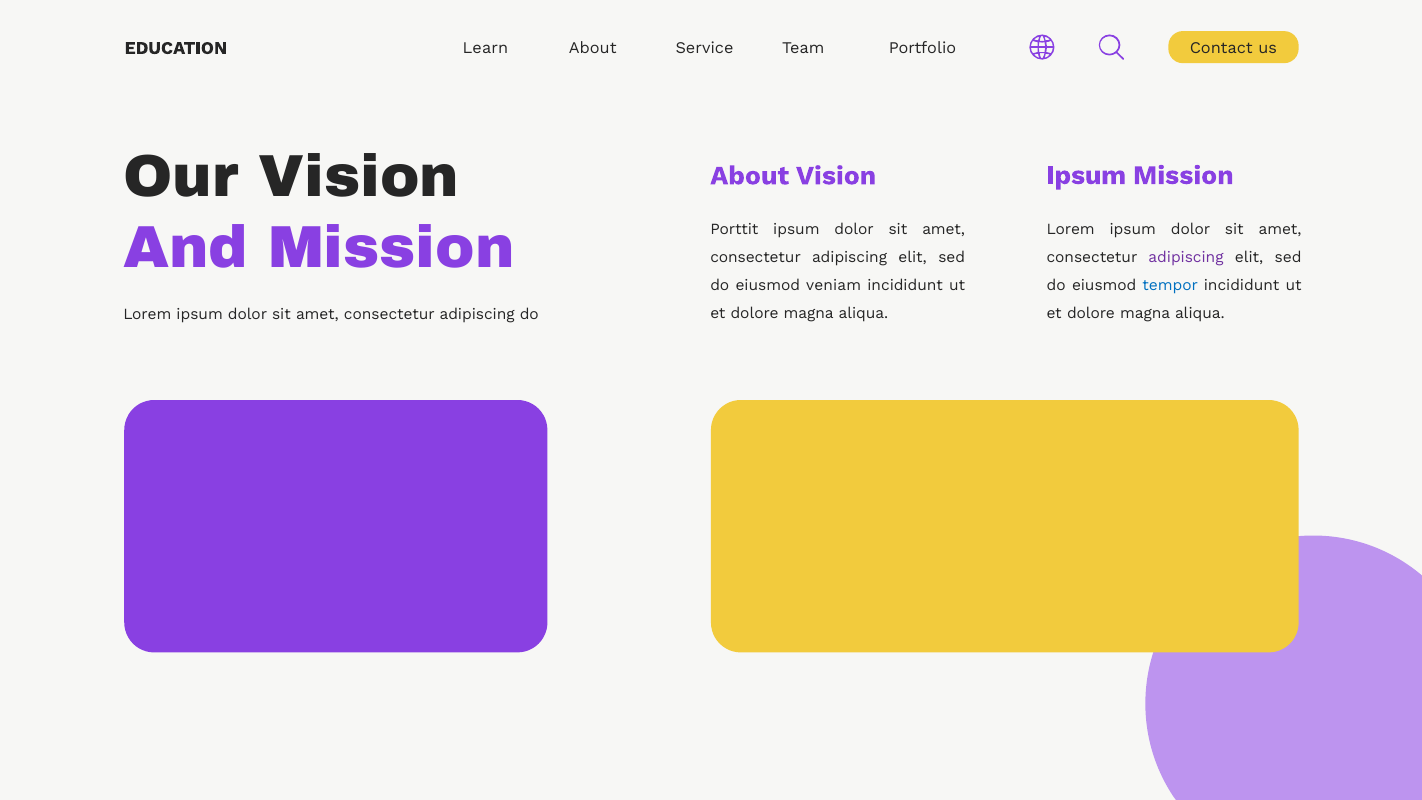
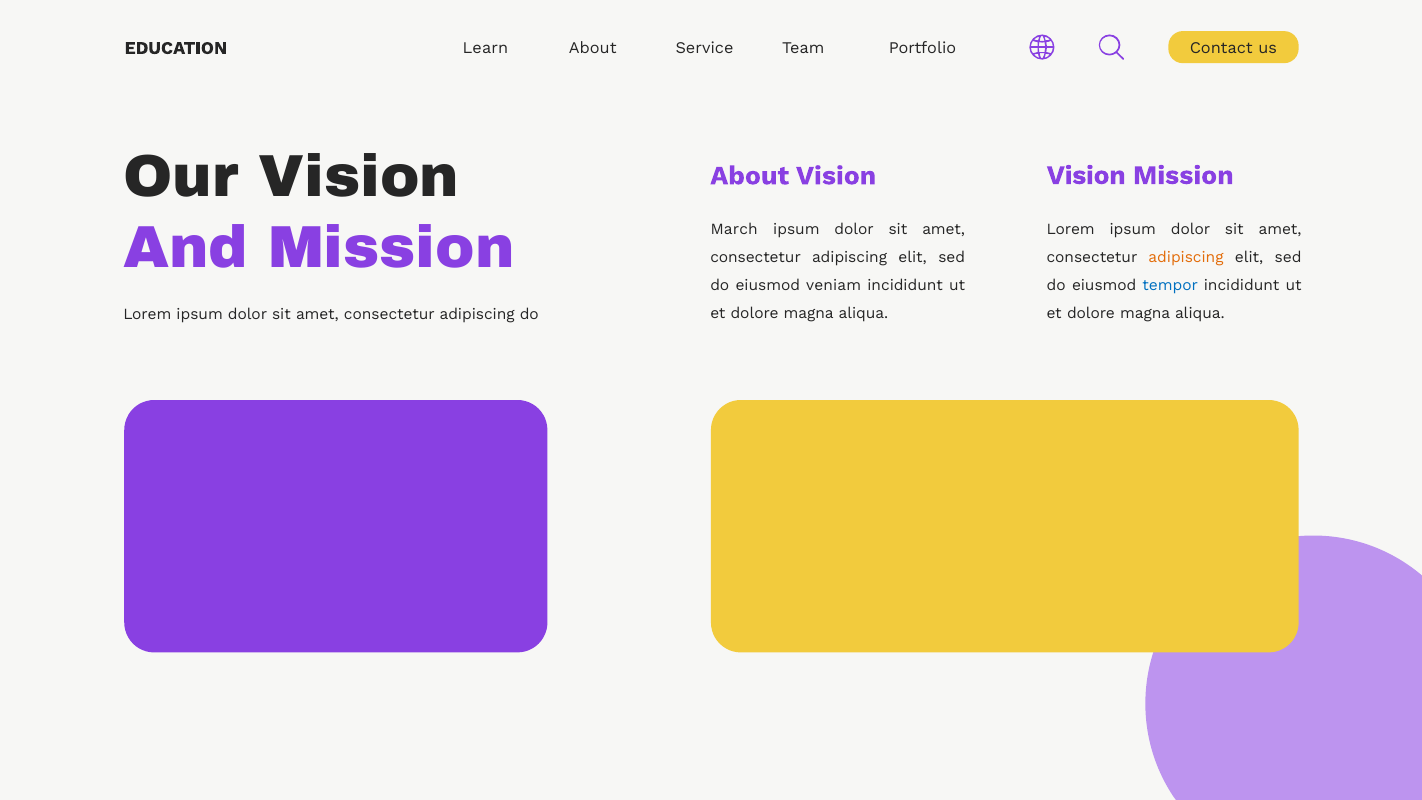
Ipsum at (1086, 175): Ipsum -> Vision
Porttit: Porttit -> March
adipiscing at (1186, 257) colour: purple -> orange
